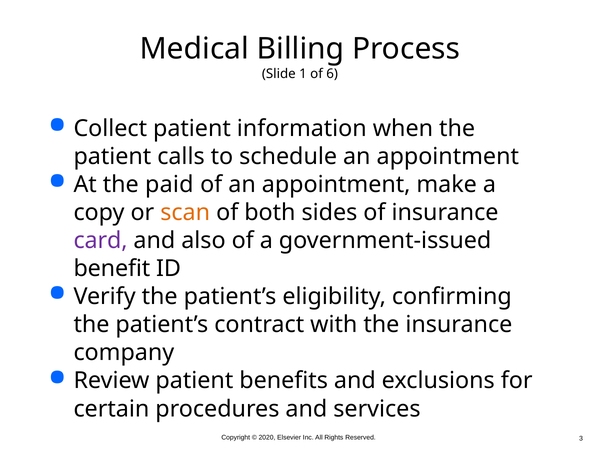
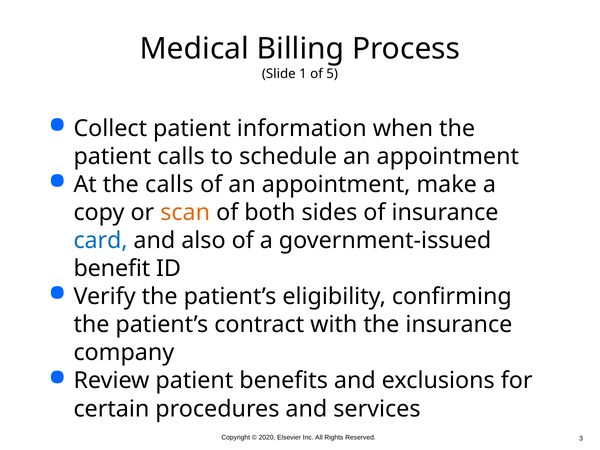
6: 6 -> 5
the paid: paid -> calls
card colour: purple -> blue
